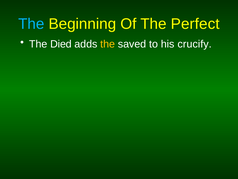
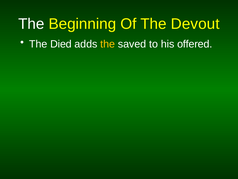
The at (31, 24) colour: light blue -> white
Perfect: Perfect -> Devout
crucify: crucify -> offered
